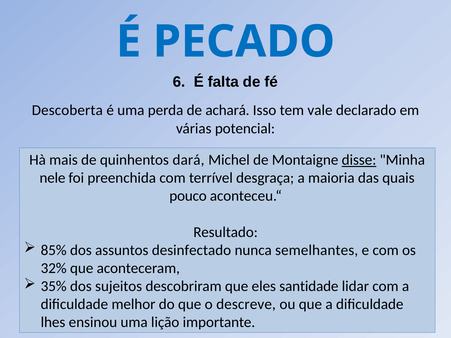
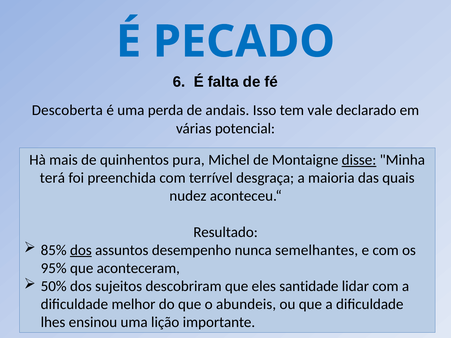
achará: achará -> andais
dará: dará -> pura
nele: nele -> terá
pouco: pouco -> nudez
dos at (81, 250) underline: none -> present
desinfectado: desinfectado -> desempenho
32%: 32% -> 95%
35%: 35% -> 50%
descreve: descreve -> abundeis
